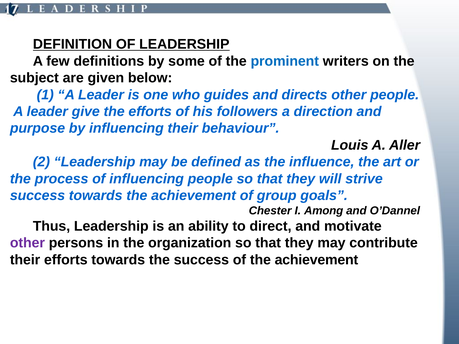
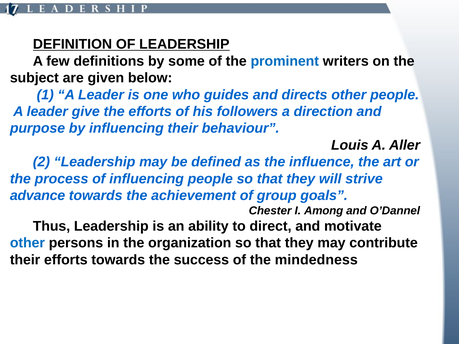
success at (37, 196): success -> advance
other at (27, 243) colour: purple -> blue
of the achievement: achievement -> mindedness
